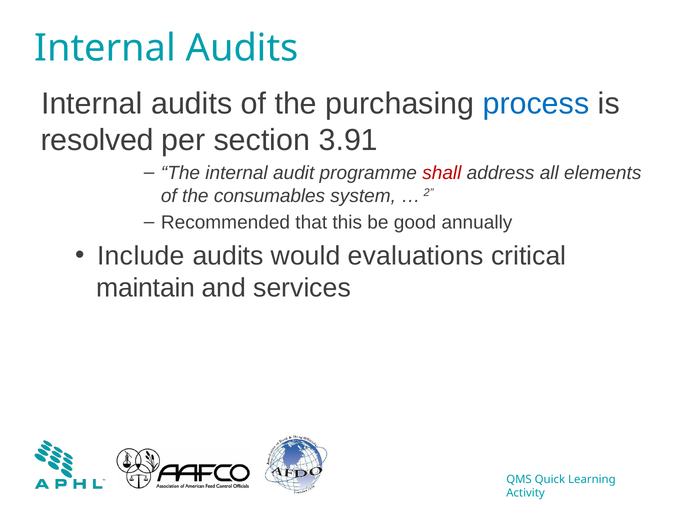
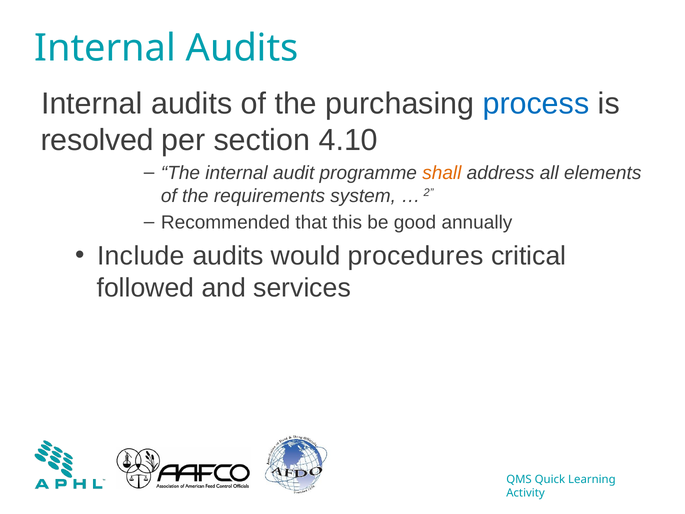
3.91: 3.91 -> 4.10
shall colour: red -> orange
consumables: consumables -> requirements
evaluations: evaluations -> procedures
maintain: maintain -> followed
